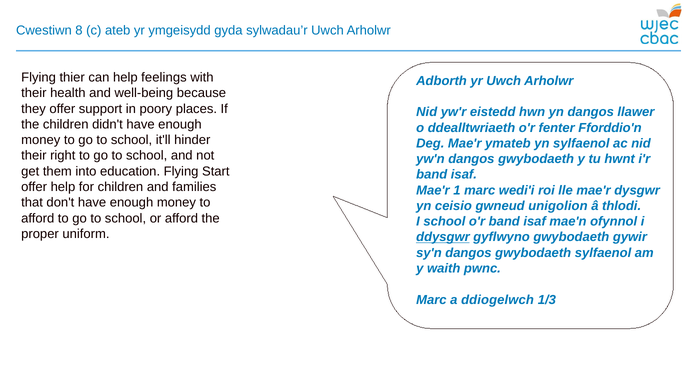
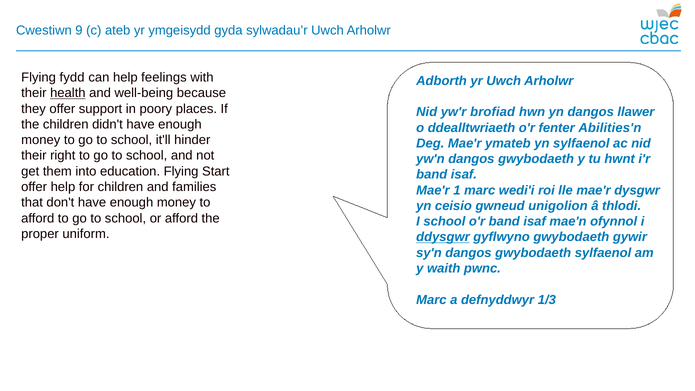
8: 8 -> 9
thier: thier -> fydd
health underline: none -> present
eistedd: eistedd -> brofiad
Fforddio'n: Fforddio'n -> Abilities'n
ddiogelwch: ddiogelwch -> defnyddwyr
